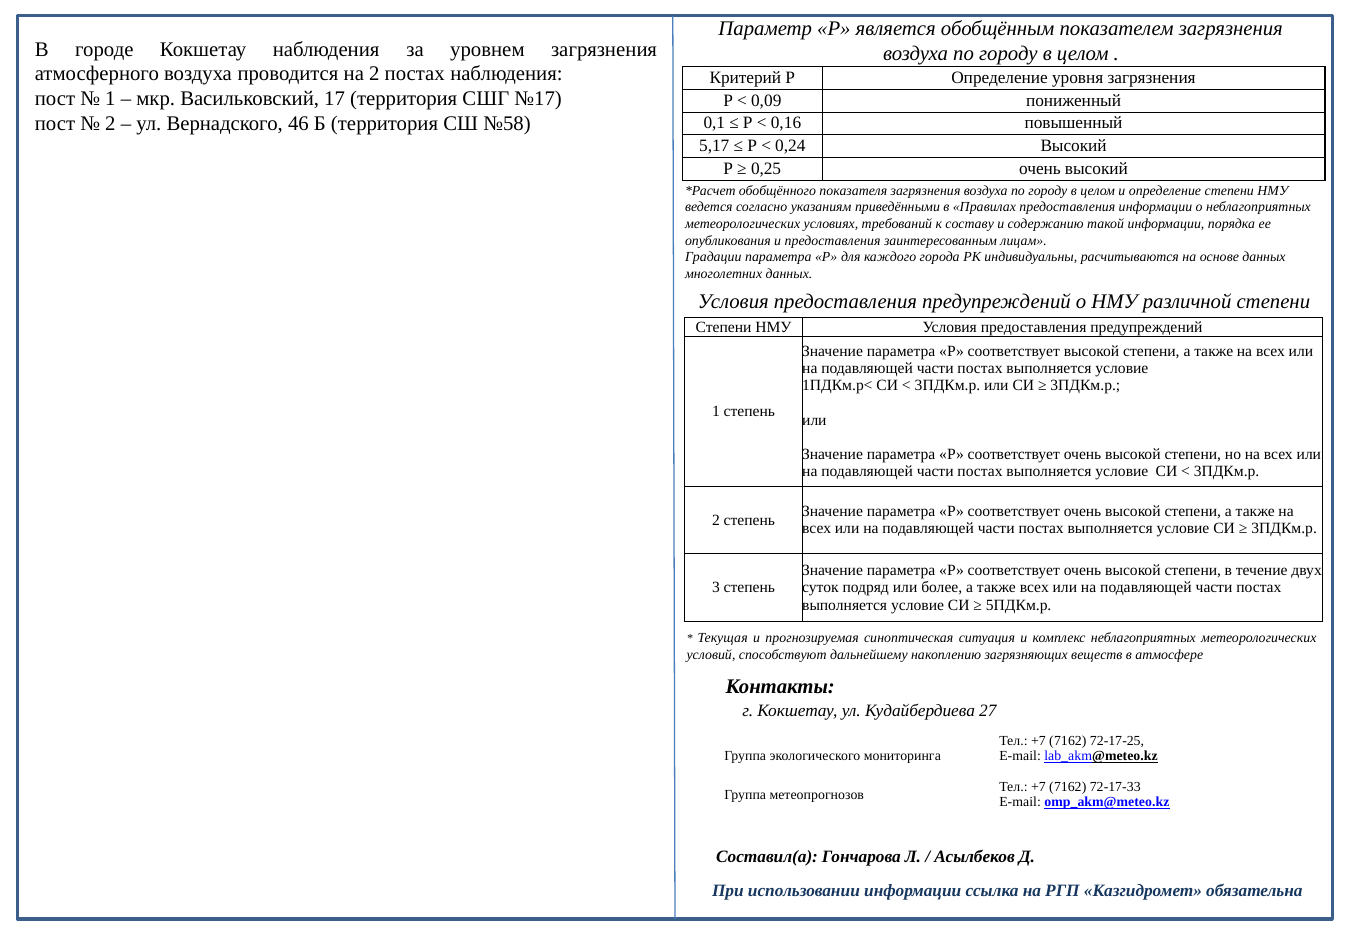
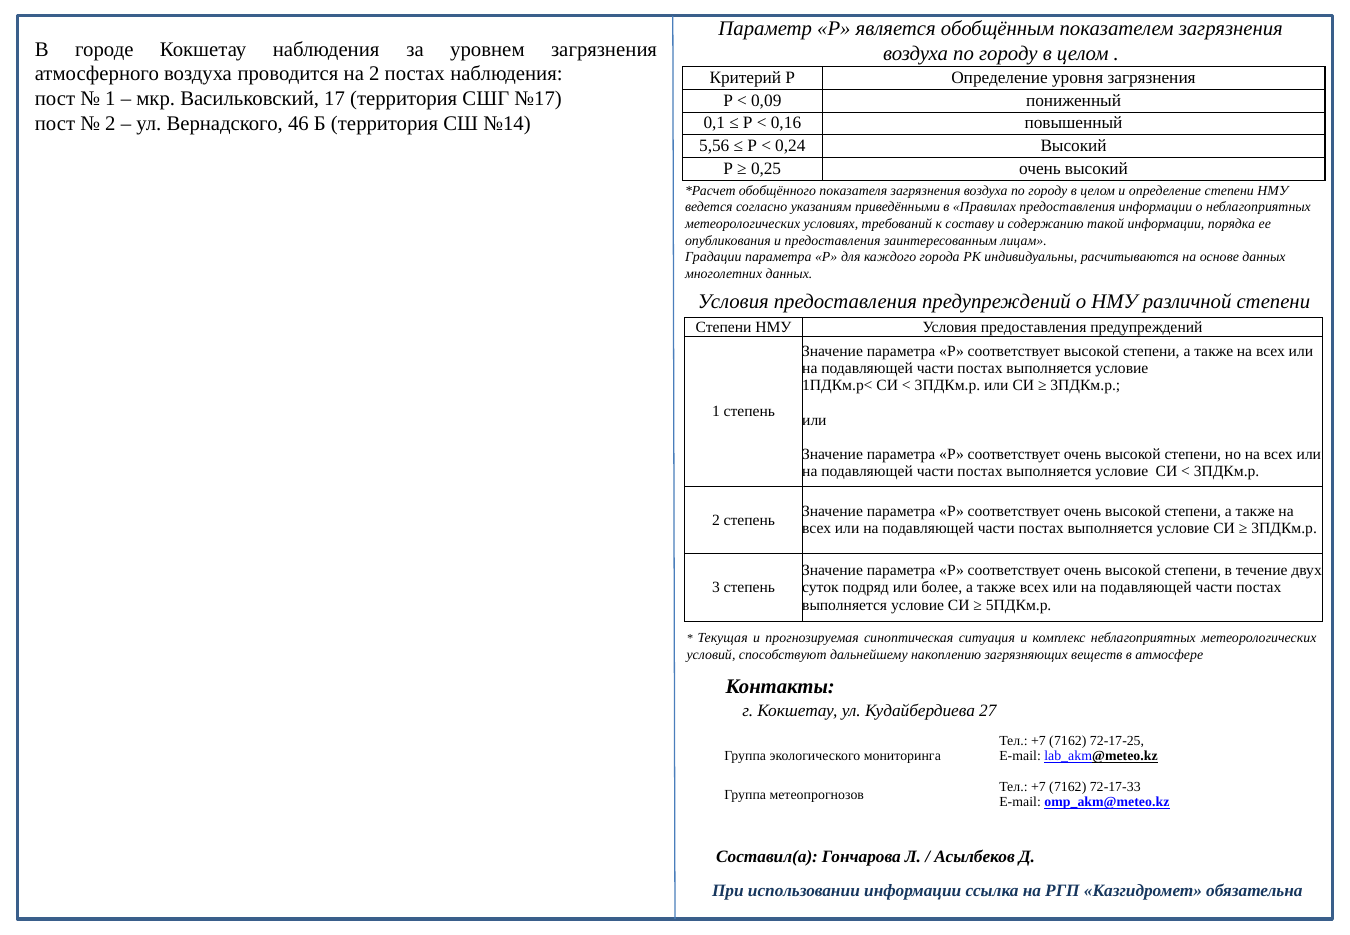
№58: №58 -> №14
5,17: 5,17 -> 5,56
